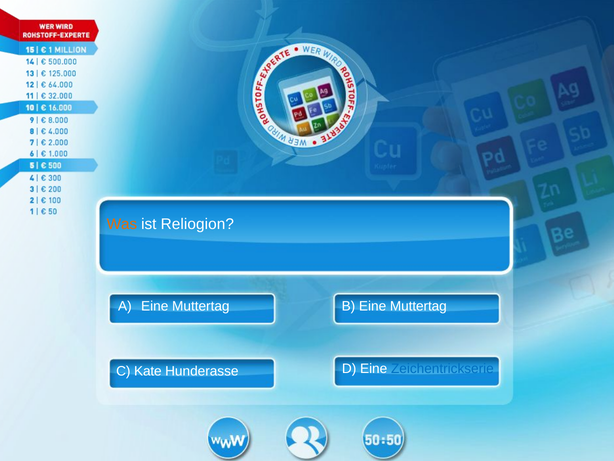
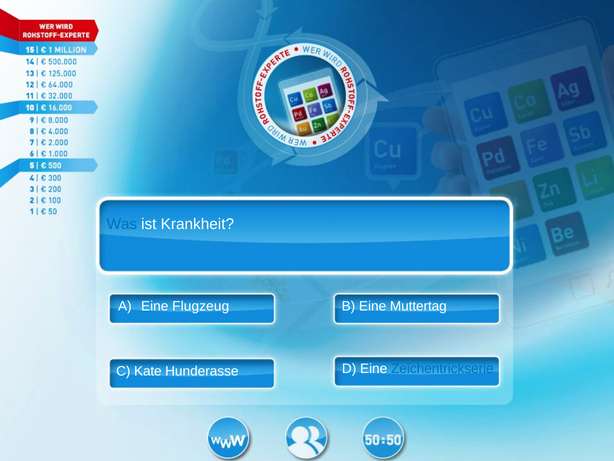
Was colour: orange -> blue
Reliogion: Reliogion -> Krankheit
Muttertag at (201, 306): Muttertag -> Flugzeug
